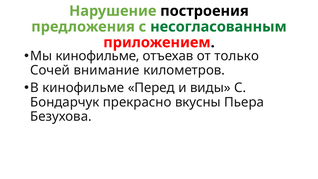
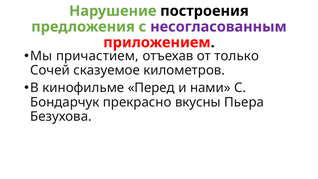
несогласованным colour: green -> purple
Мы кинофильме: кинофильме -> причастием
внимание: внимание -> сказуемое
виды: виды -> нами
